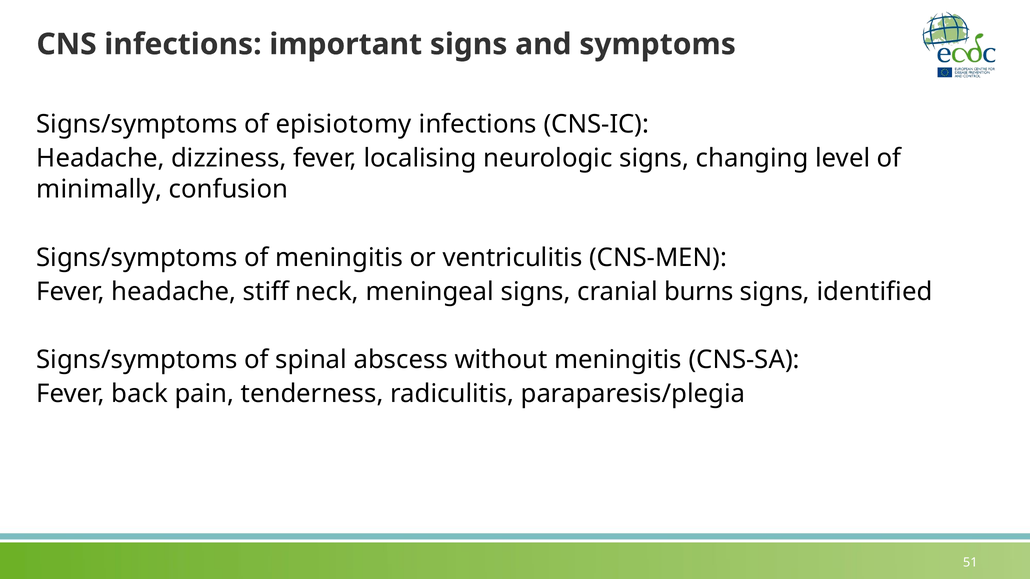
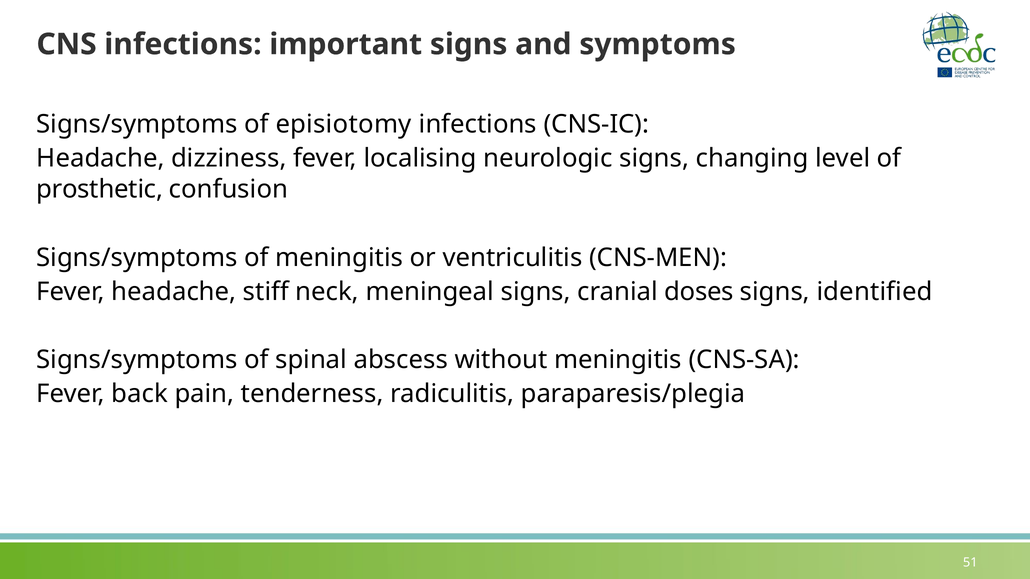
minimally: minimally -> prosthetic
burns: burns -> doses
